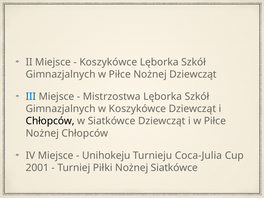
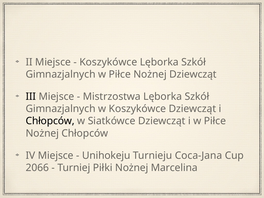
III colour: blue -> black
Coca-Julia: Coca-Julia -> Coca-Jana
2001: 2001 -> 2066
Nożnej Siatkówce: Siatkówce -> Marcelina
